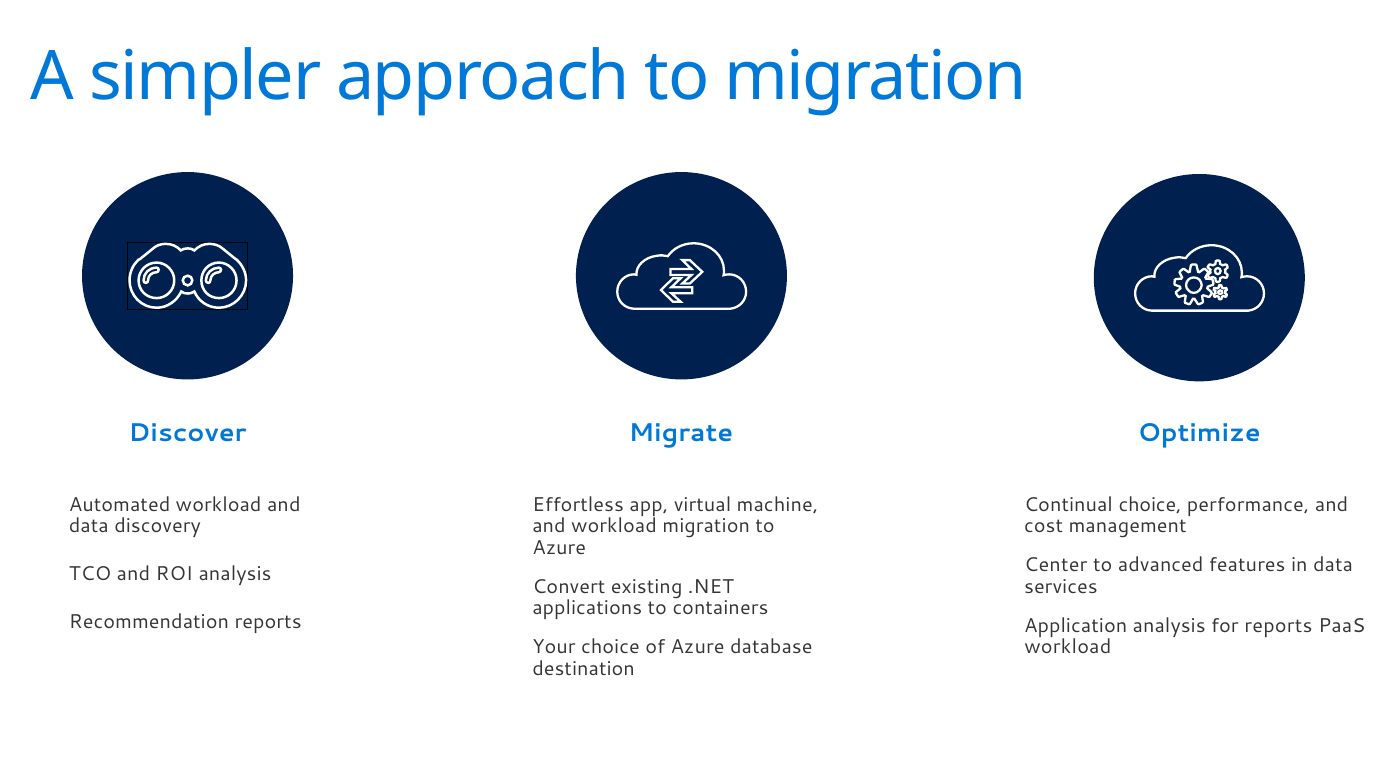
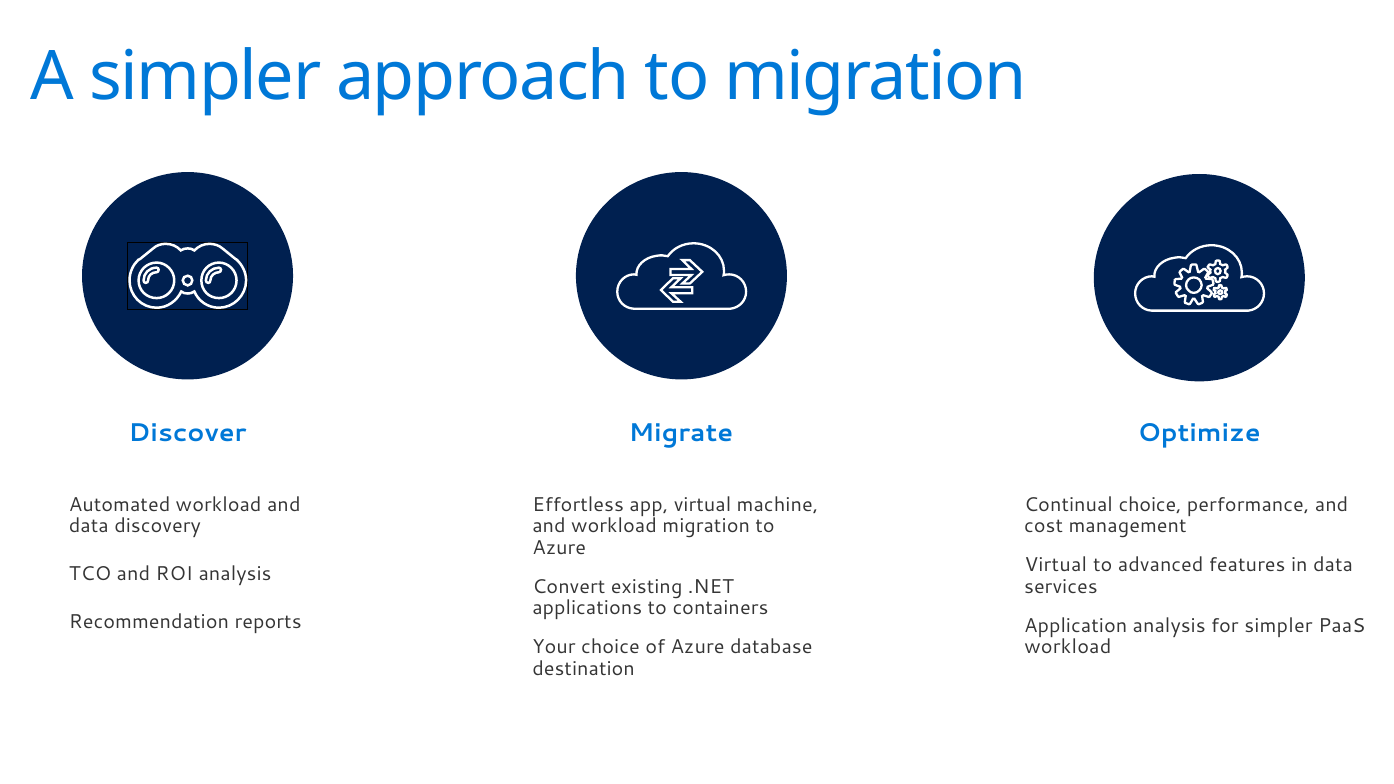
Center at (1056, 565): Center -> Virtual
for reports: reports -> simpler
